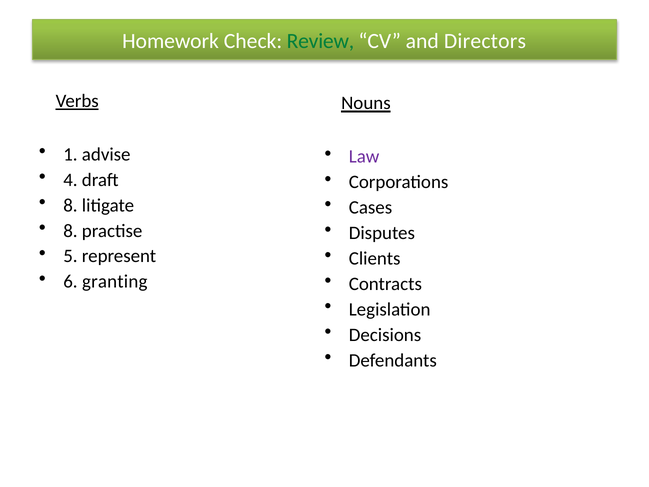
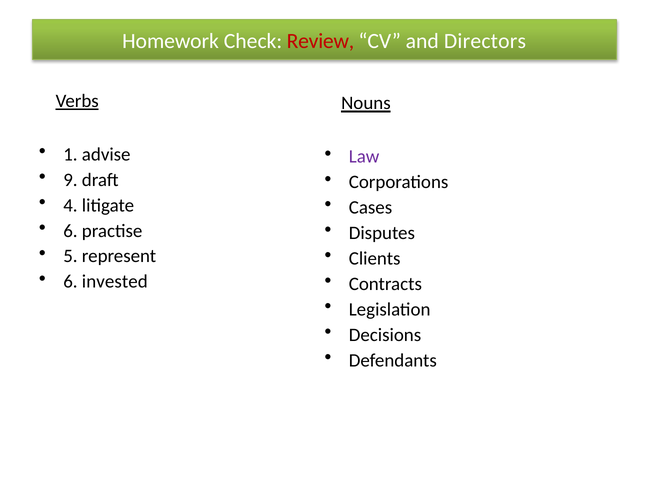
Review colour: green -> red
4: 4 -> 9
8 at (70, 205): 8 -> 4
8 at (70, 231): 8 -> 6
granting: granting -> invested
